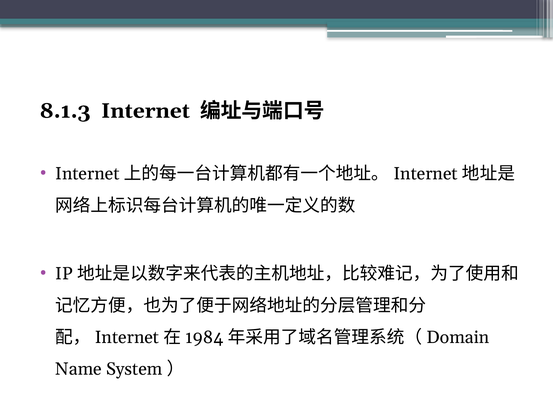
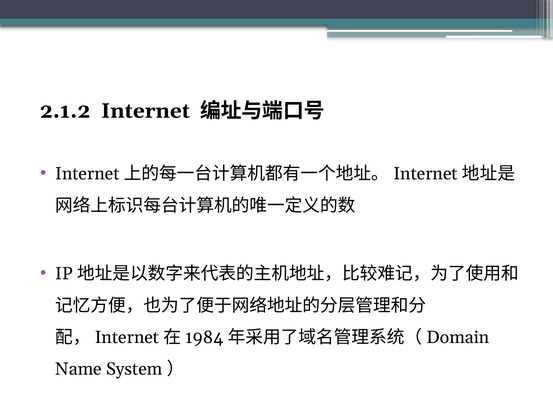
8.1.3: 8.1.3 -> 2.1.2
